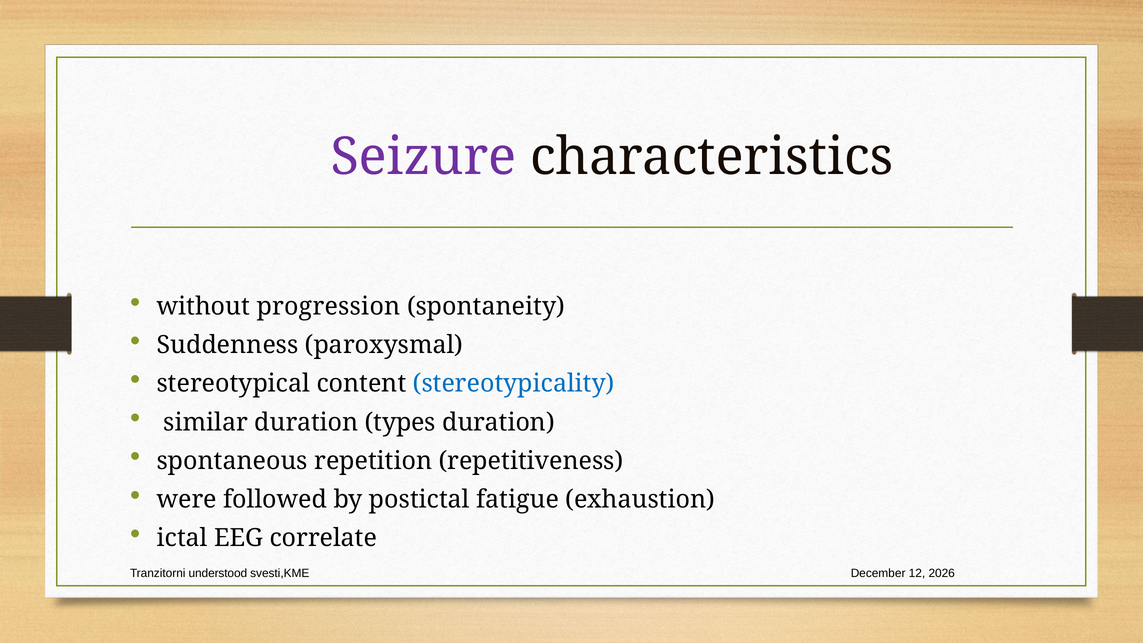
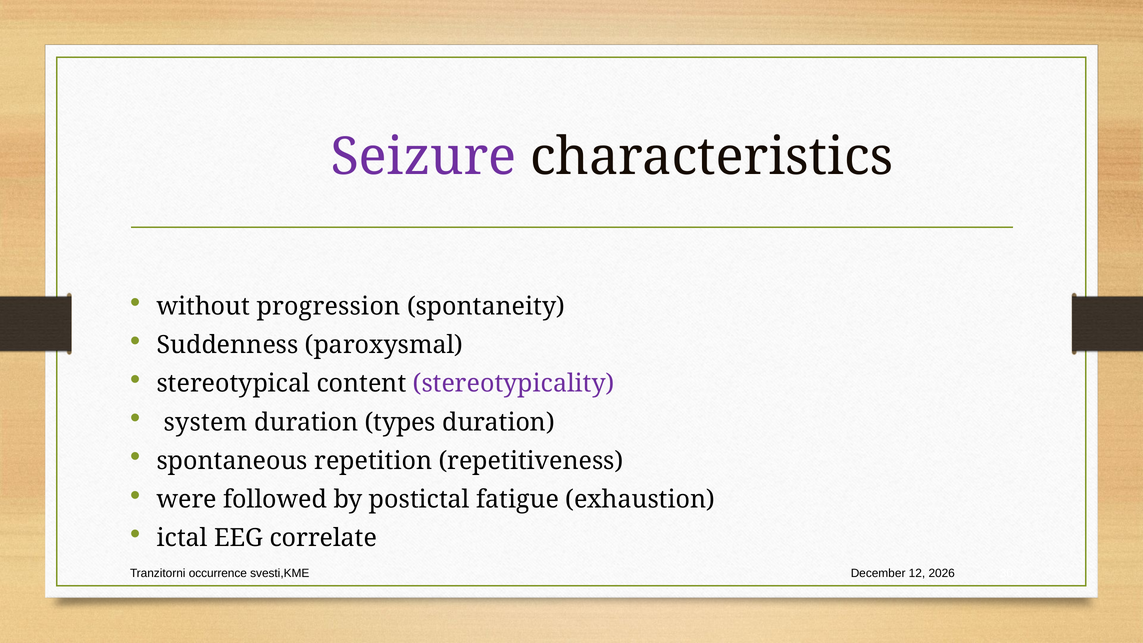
stereotypicality colour: blue -> purple
similar: similar -> system
understood: understood -> occurrence
